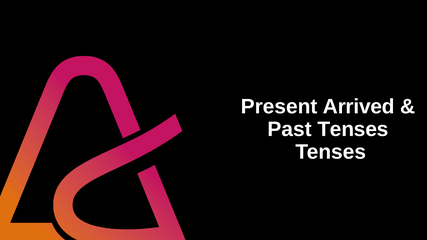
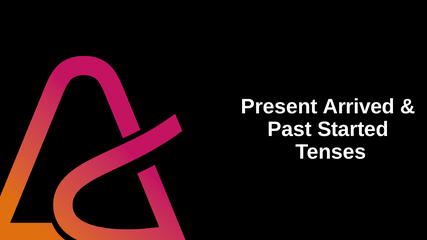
Past Tenses: Tenses -> Started
